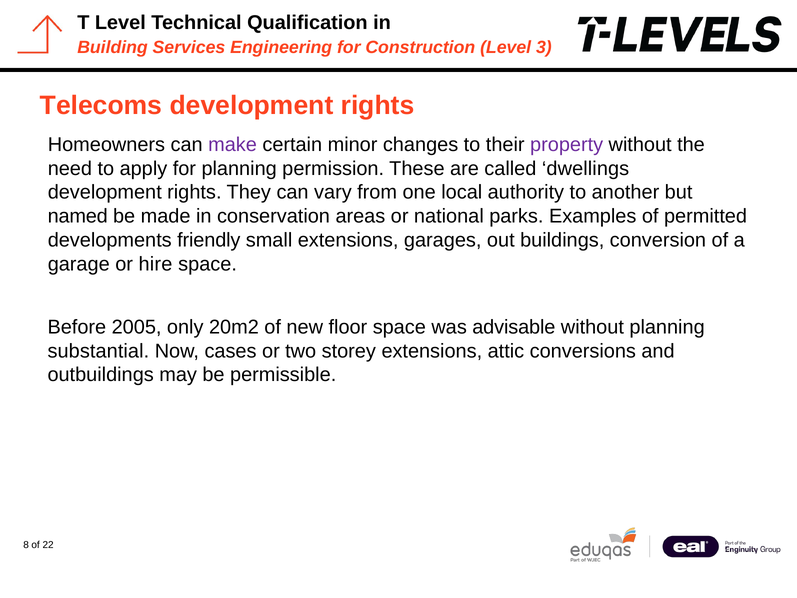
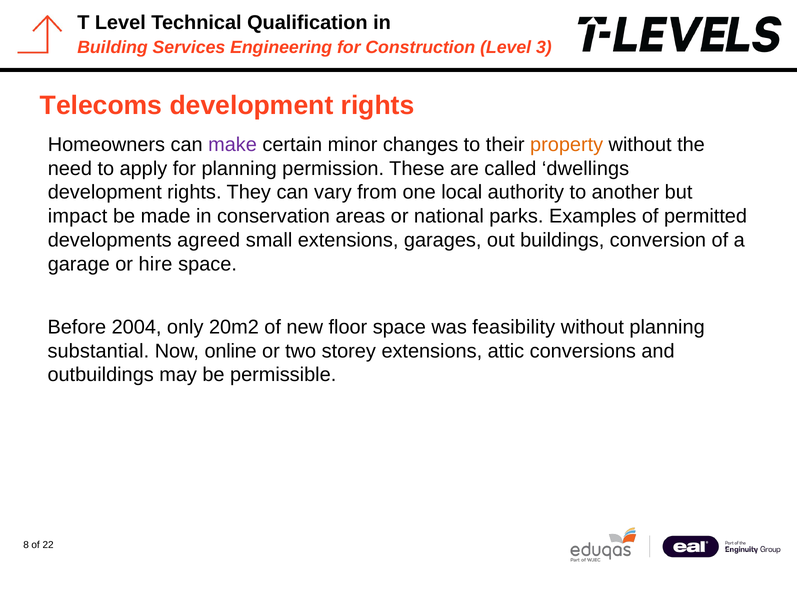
property colour: purple -> orange
named: named -> impact
friendly: friendly -> agreed
2005: 2005 -> 2004
advisable: advisable -> feasibility
cases: cases -> online
